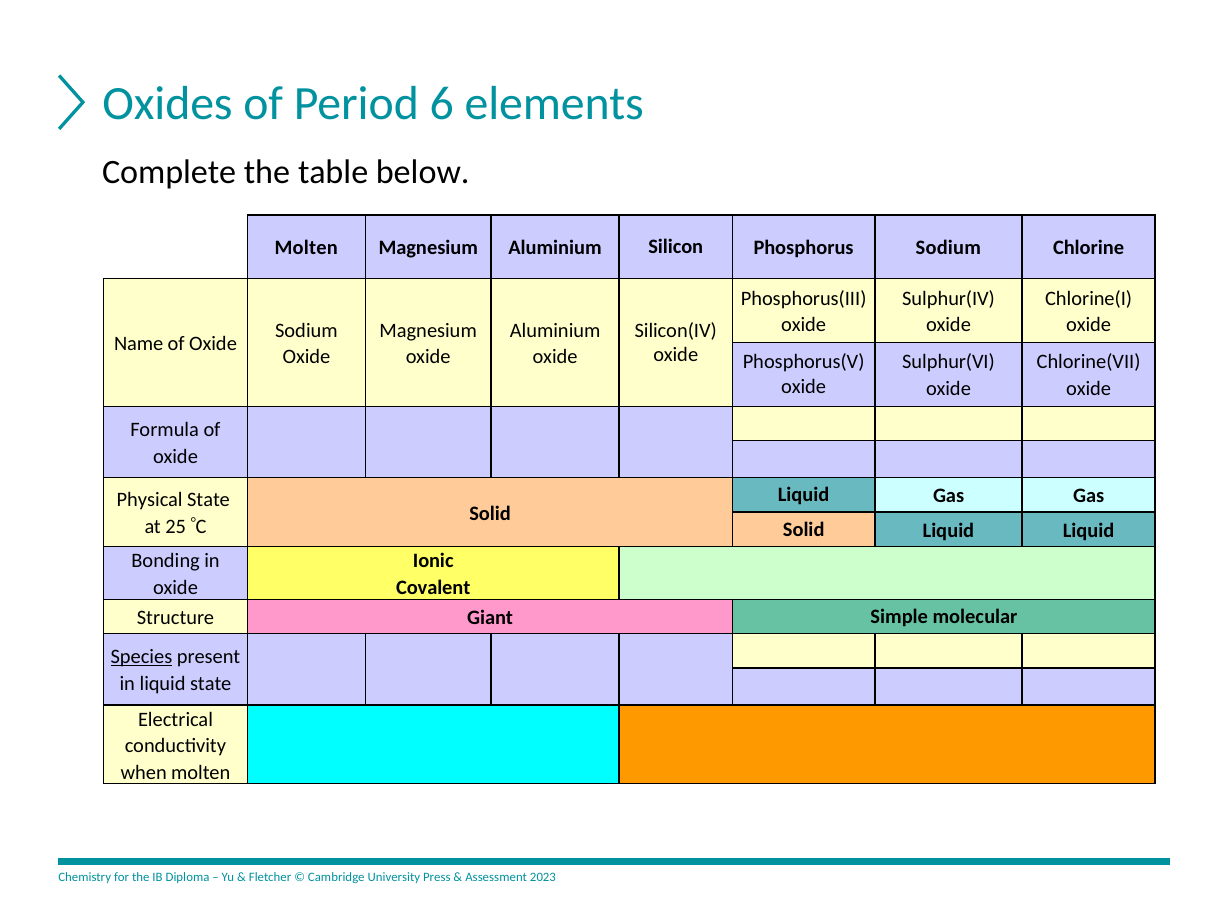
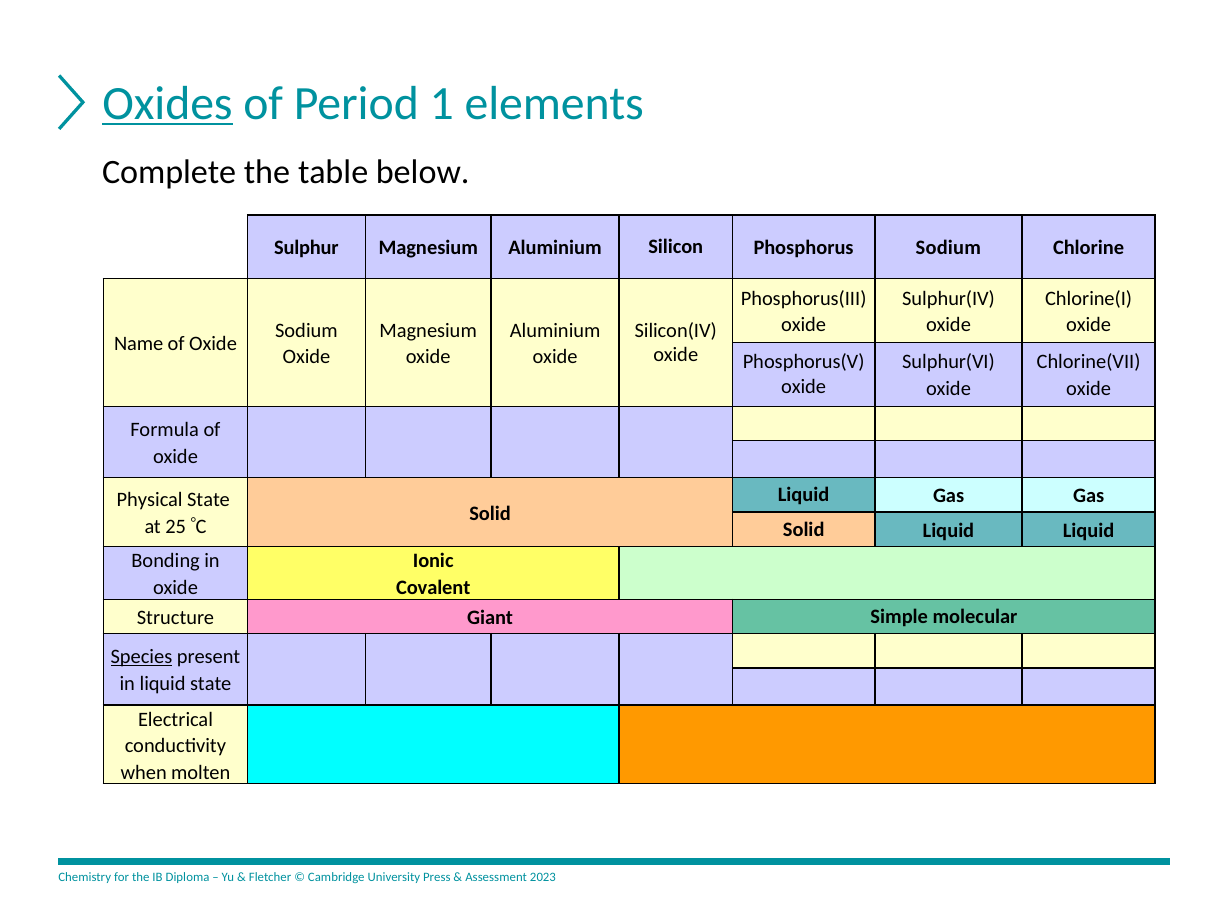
Oxides underline: none -> present
6: 6 -> 1
Molten at (306, 248): Molten -> Sulphur
